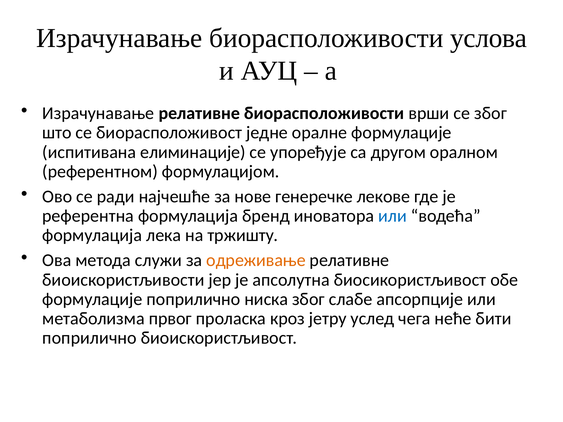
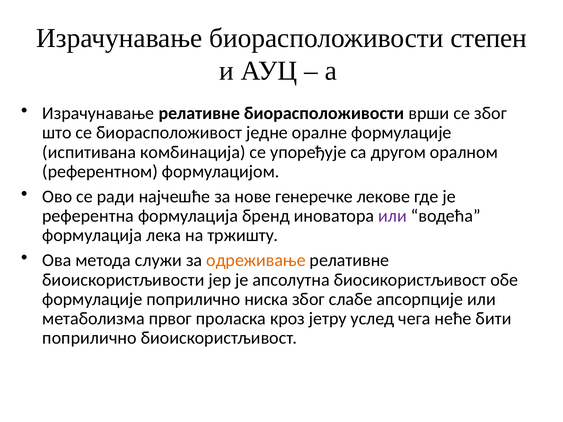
услова: услова -> степен
елиминације: елиминације -> комбинација
или at (392, 216) colour: blue -> purple
